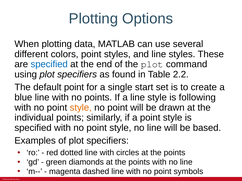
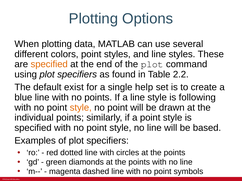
specified at (49, 64) colour: blue -> orange
default point: point -> exist
start: start -> help
